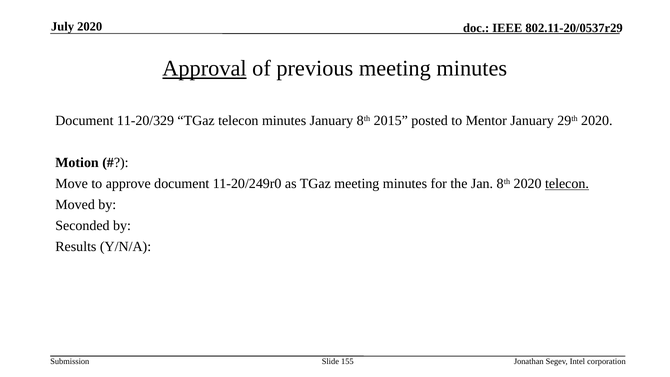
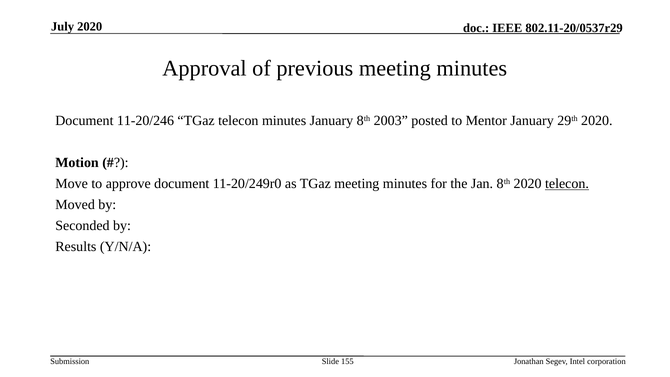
Approval underline: present -> none
11-20/329: 11-20/329 -> 11-20/246
2015: 2015 -> 2003
